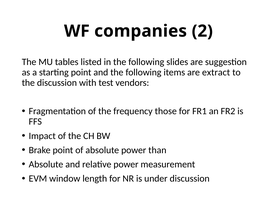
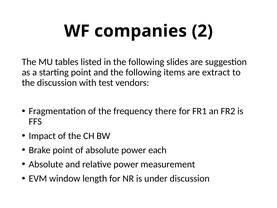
those: those -> there
than: than -> each
